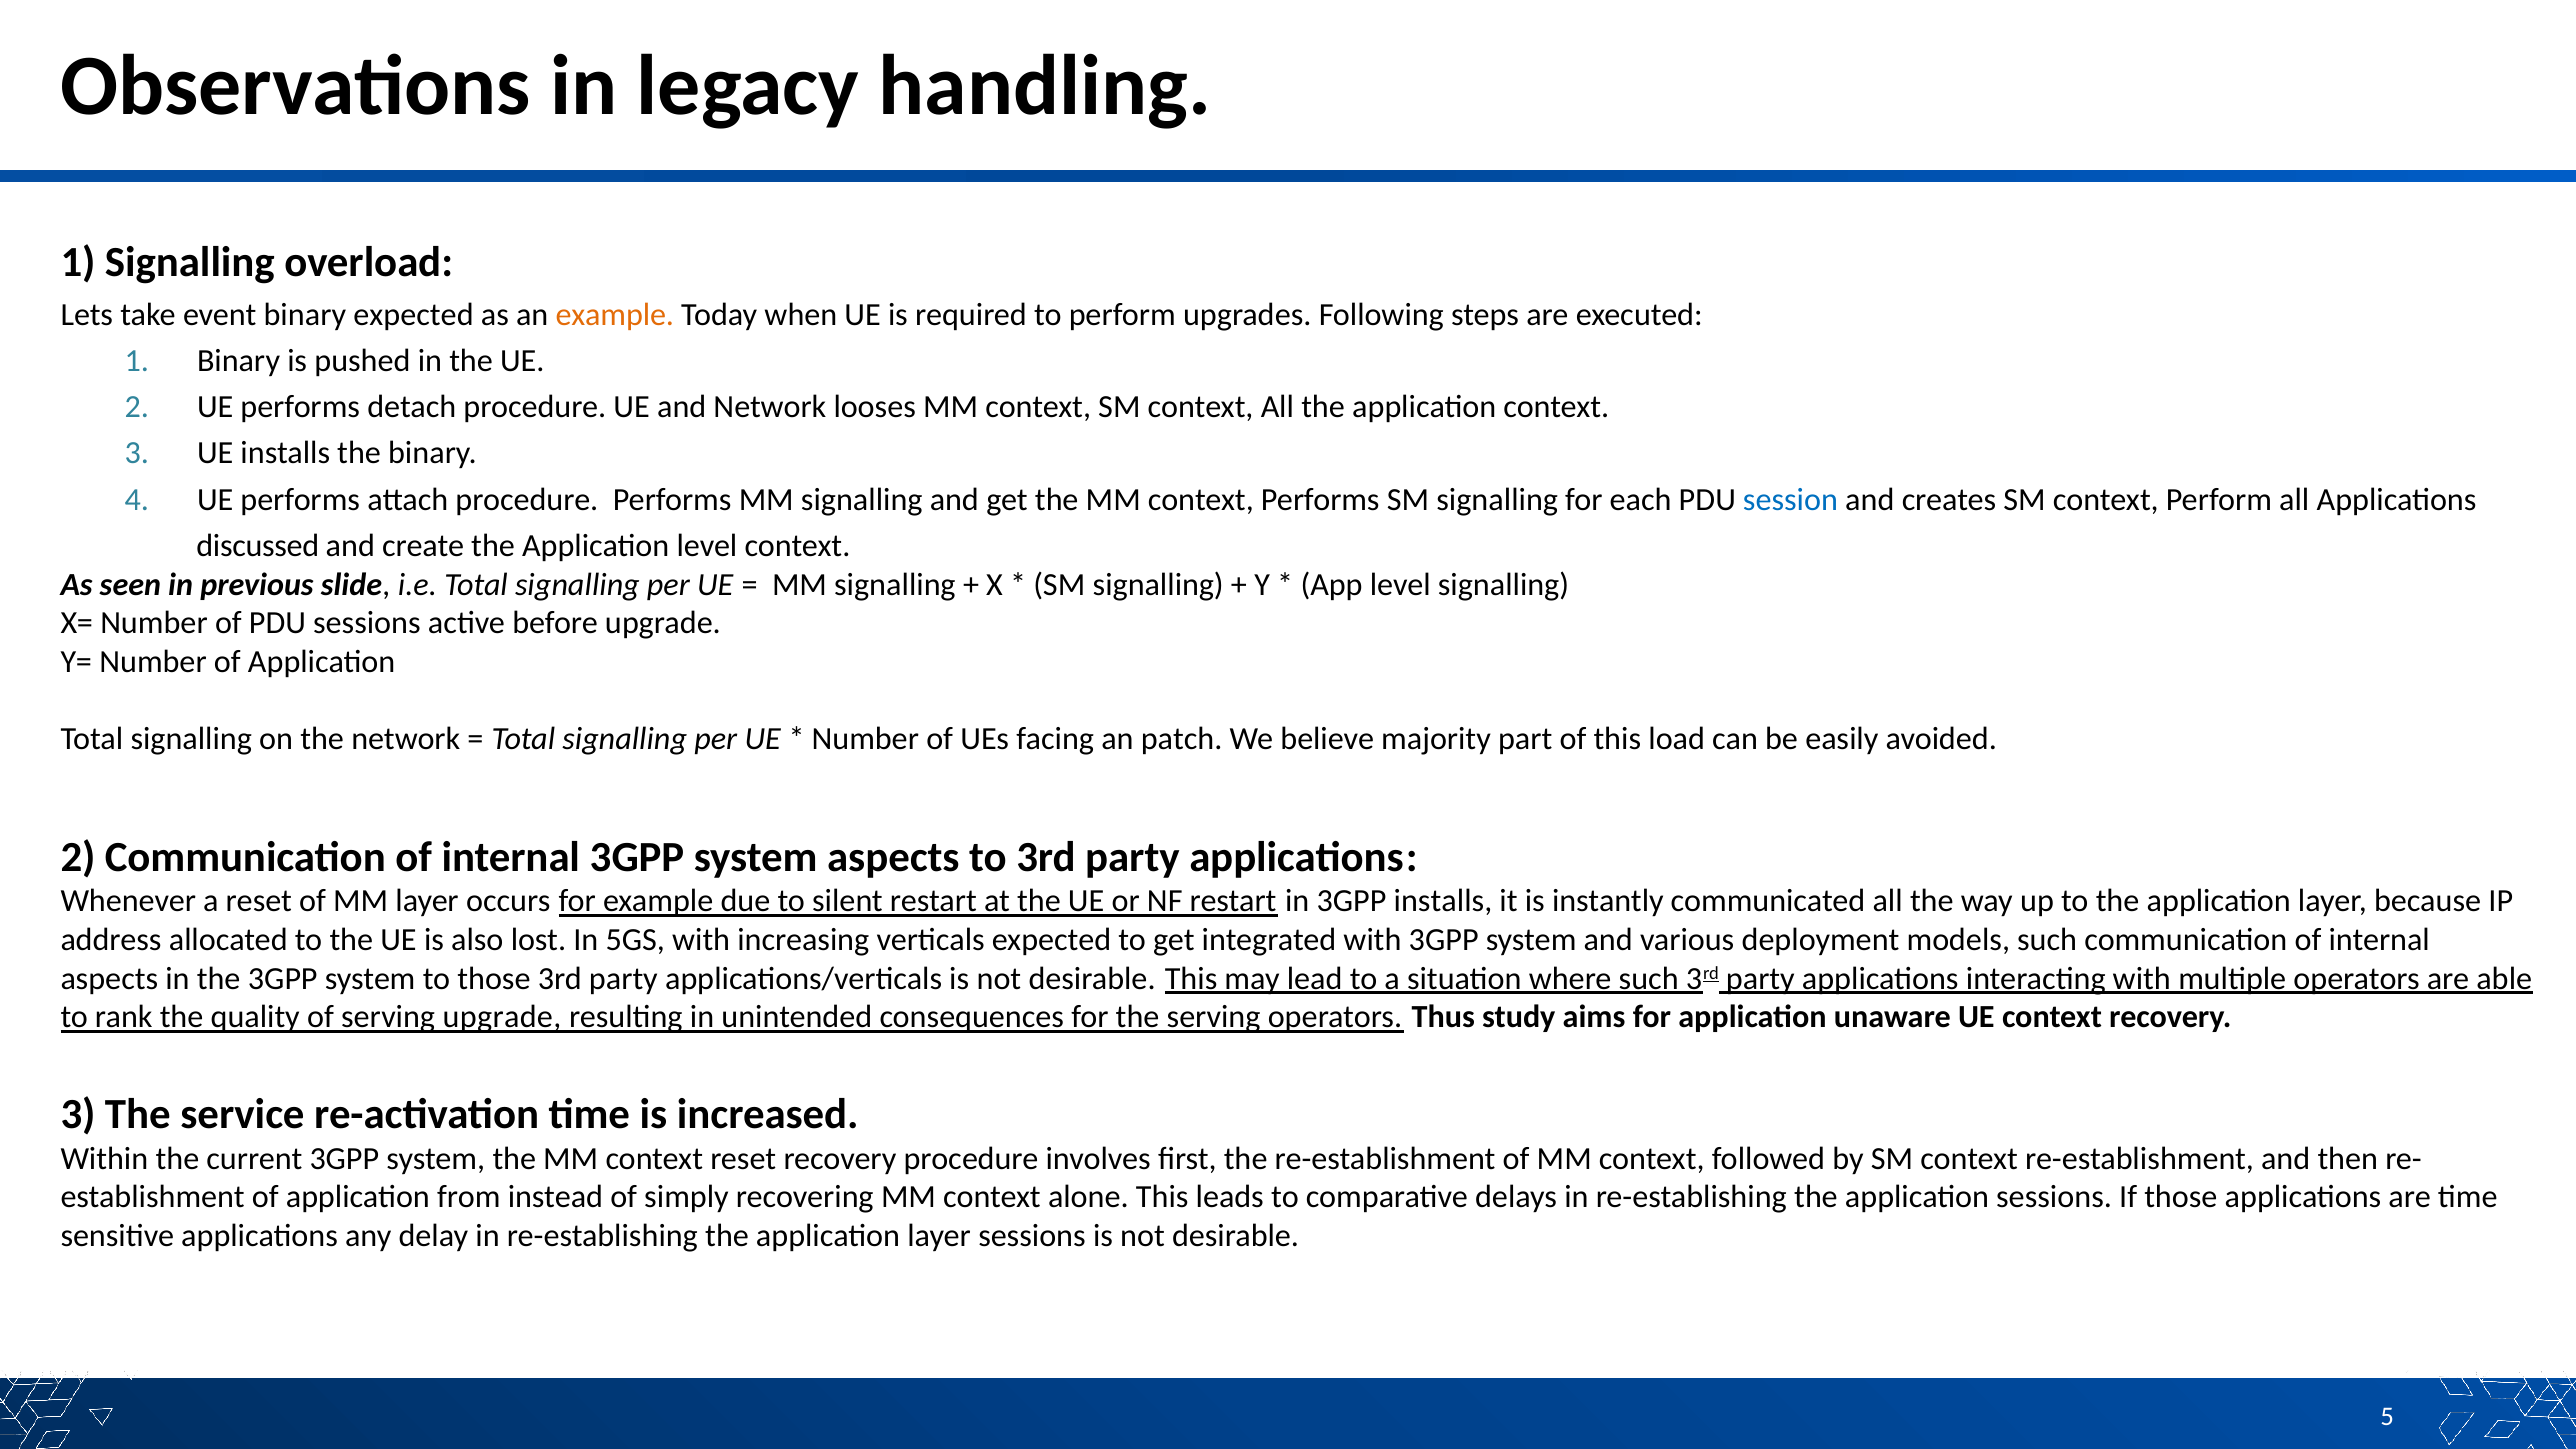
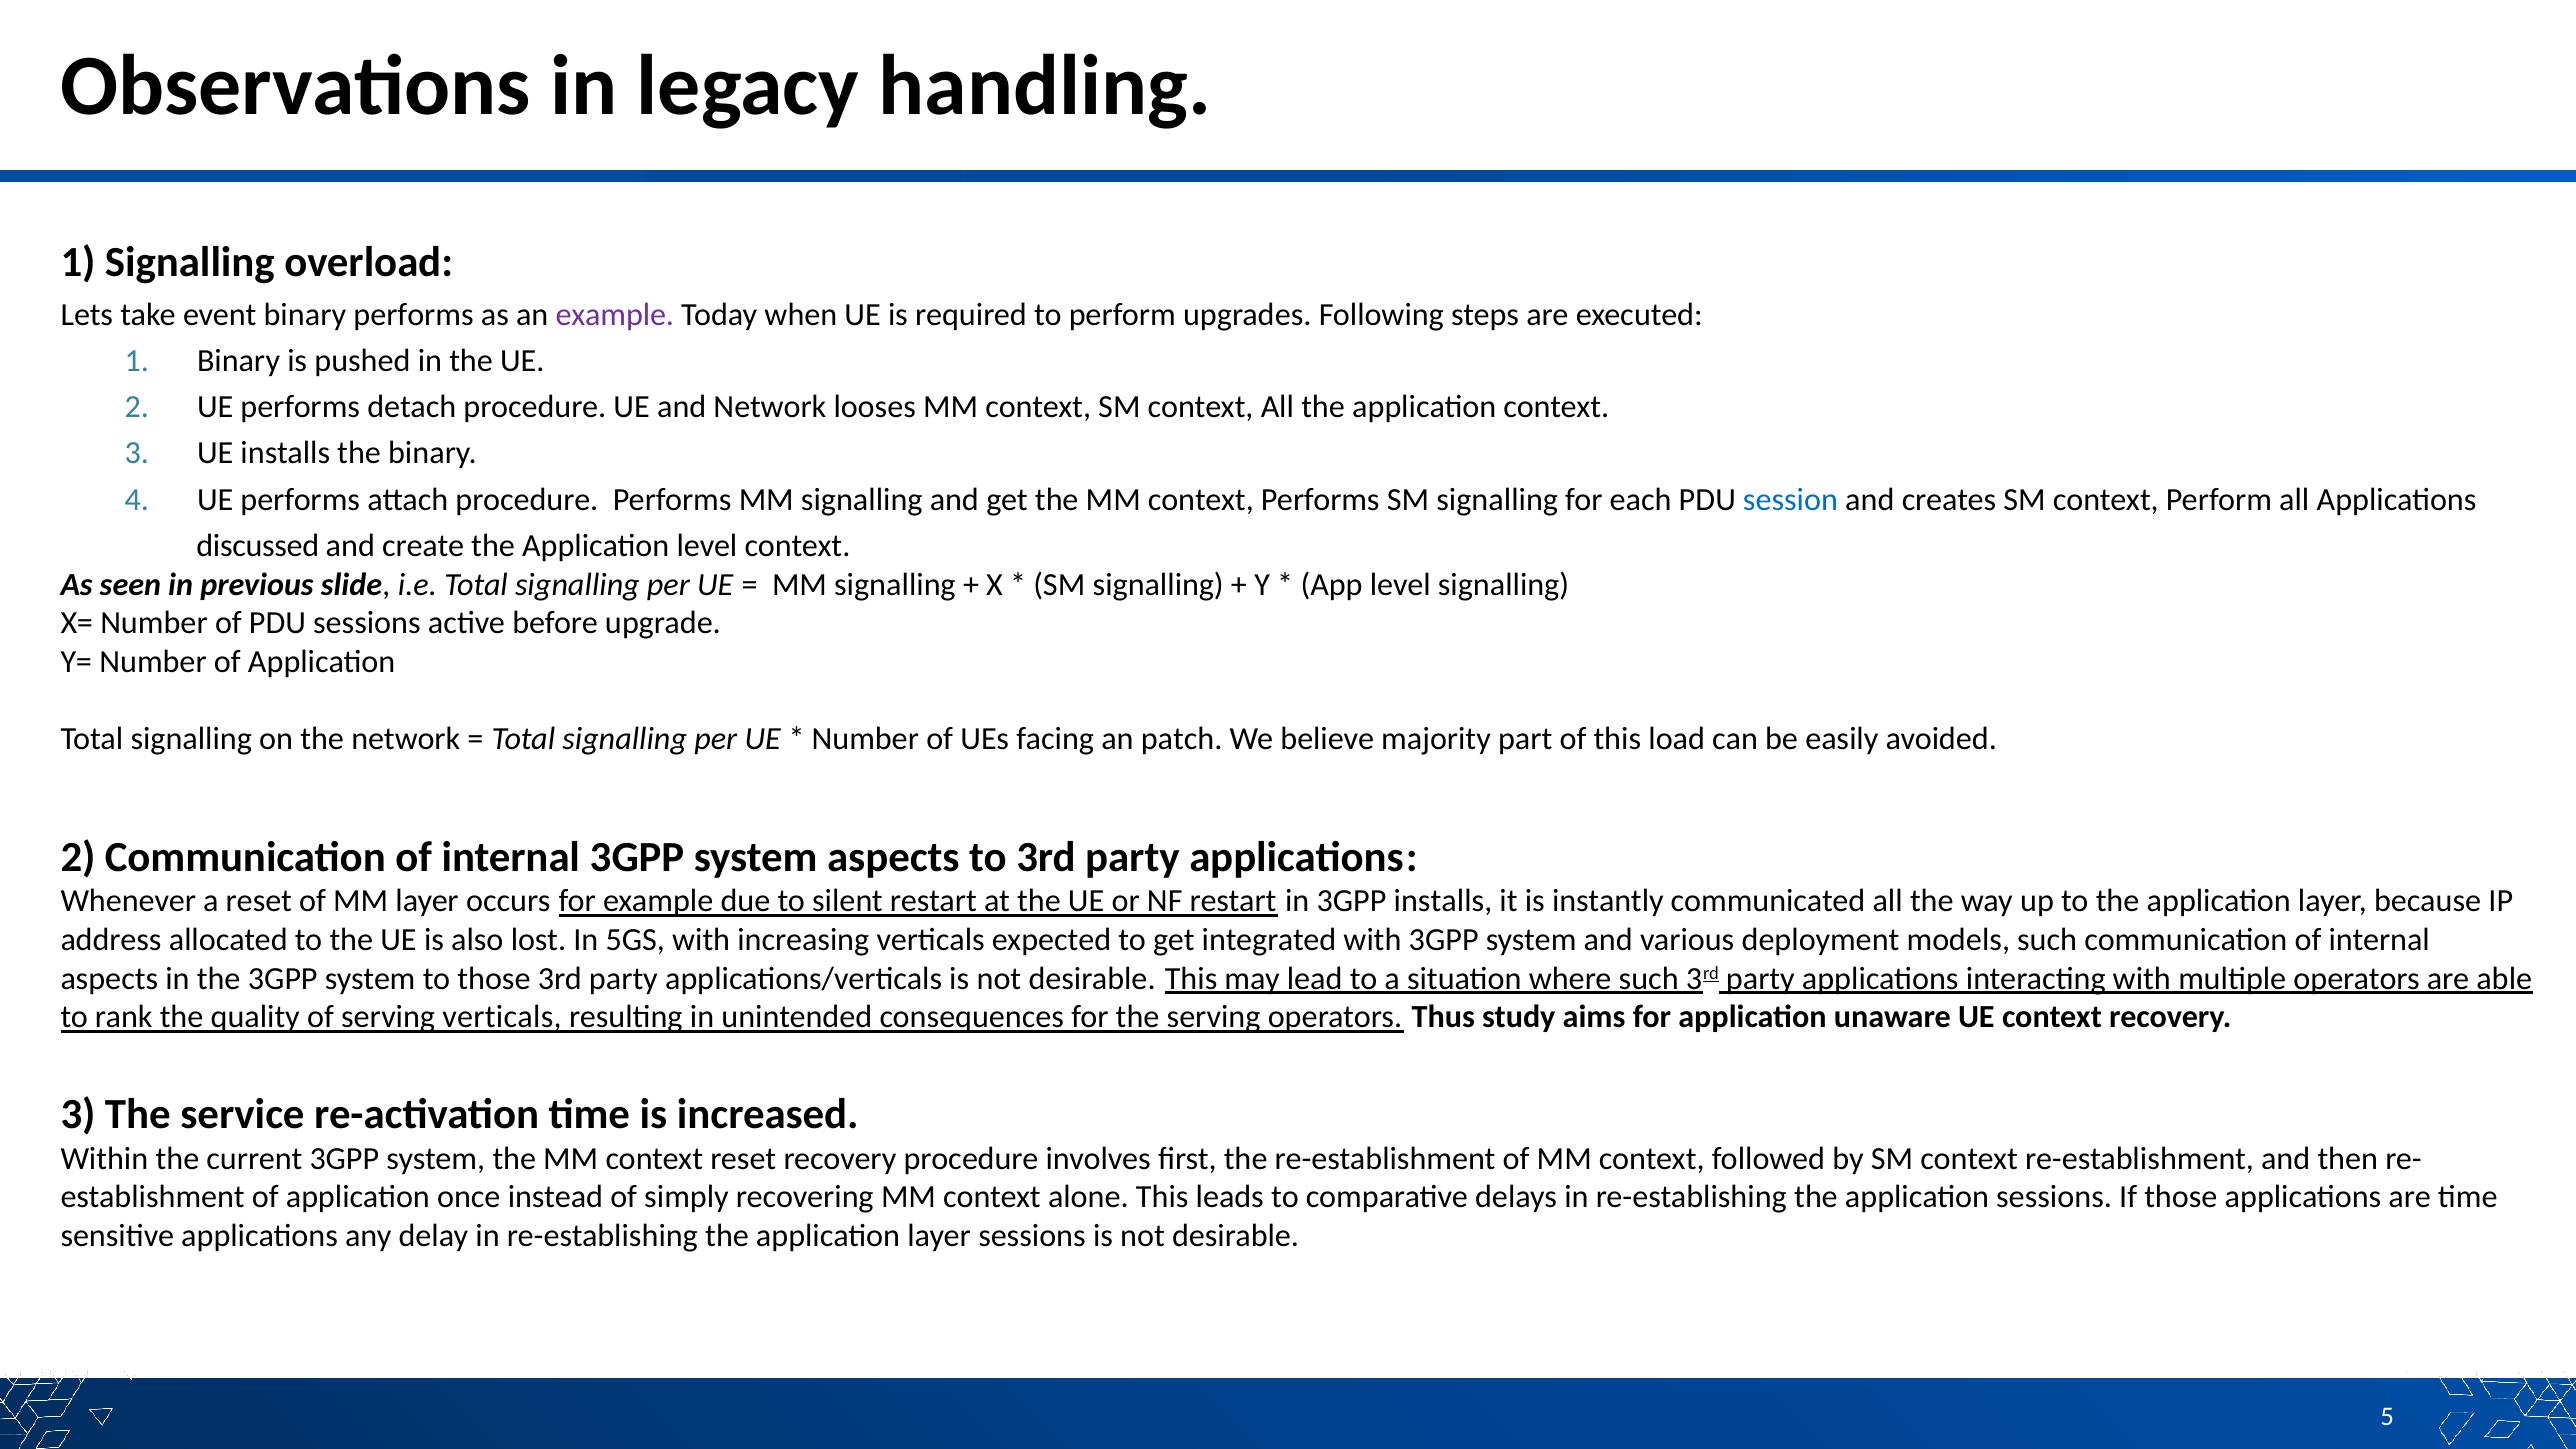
binary expected: expected -> performs
example at (615, 314) colour: orange -> purple
serving upgrade: upgrade -> verticals
from: from -> once
